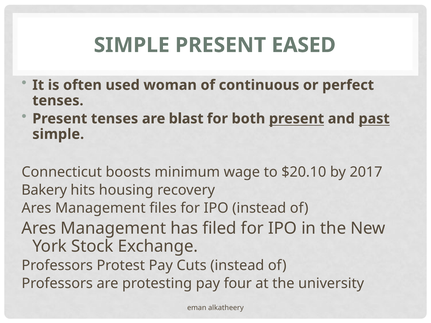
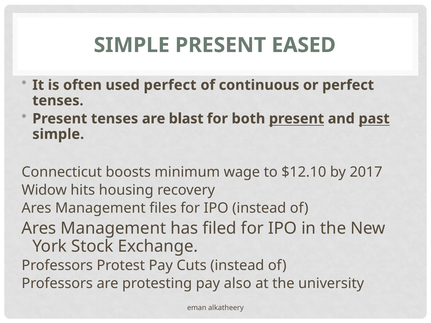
used woman: woman -> perfect
$20.10: $20.10 -> $12.10
Bakery: Bakery -> Widow
four: four -> also
